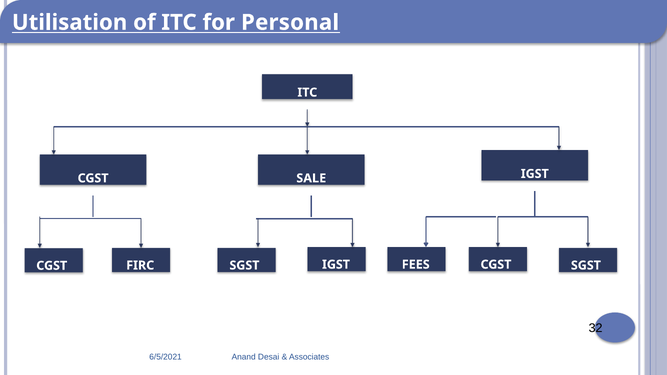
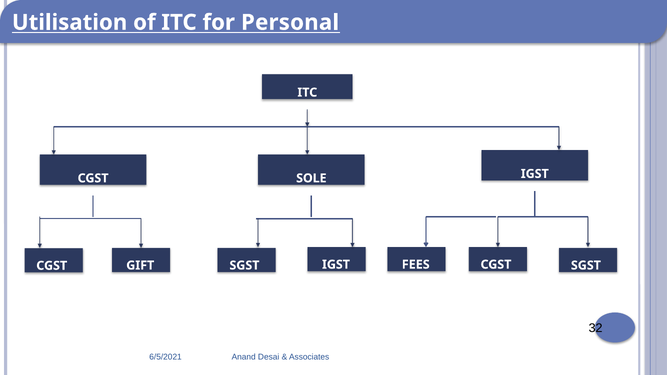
SALE: SALE -> SOLE
FIRC: FIRC -> GIFT
